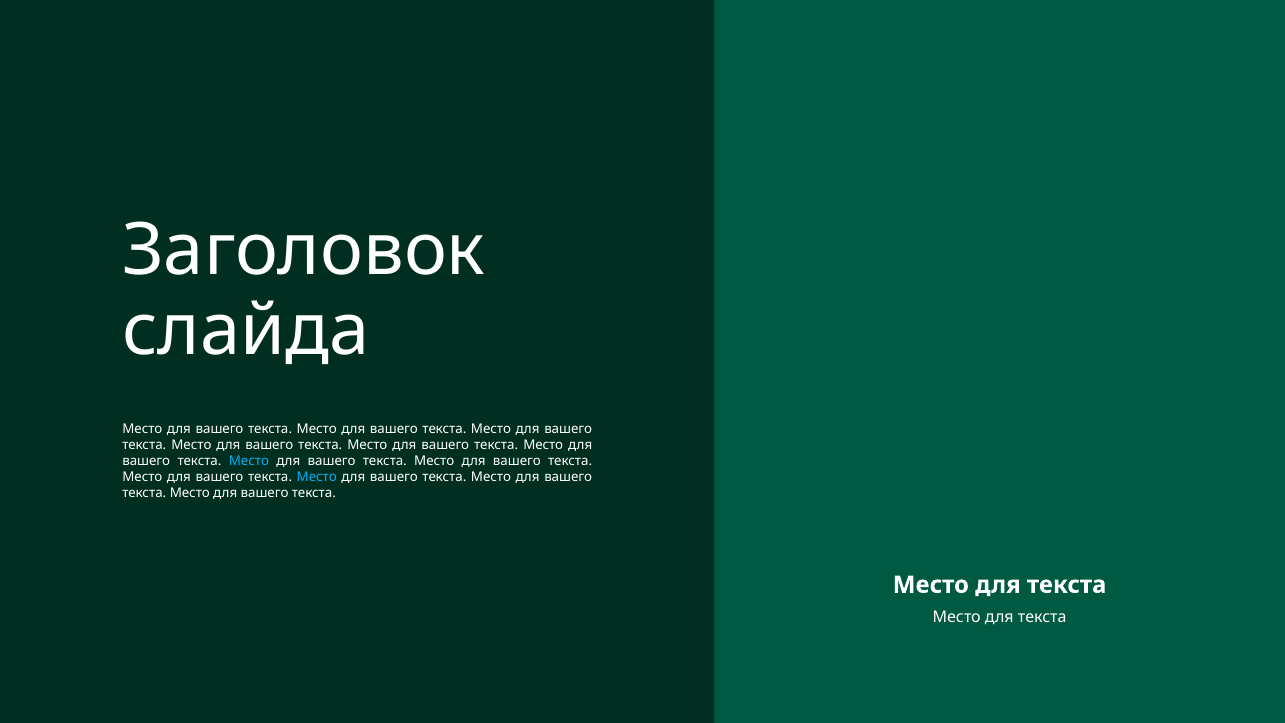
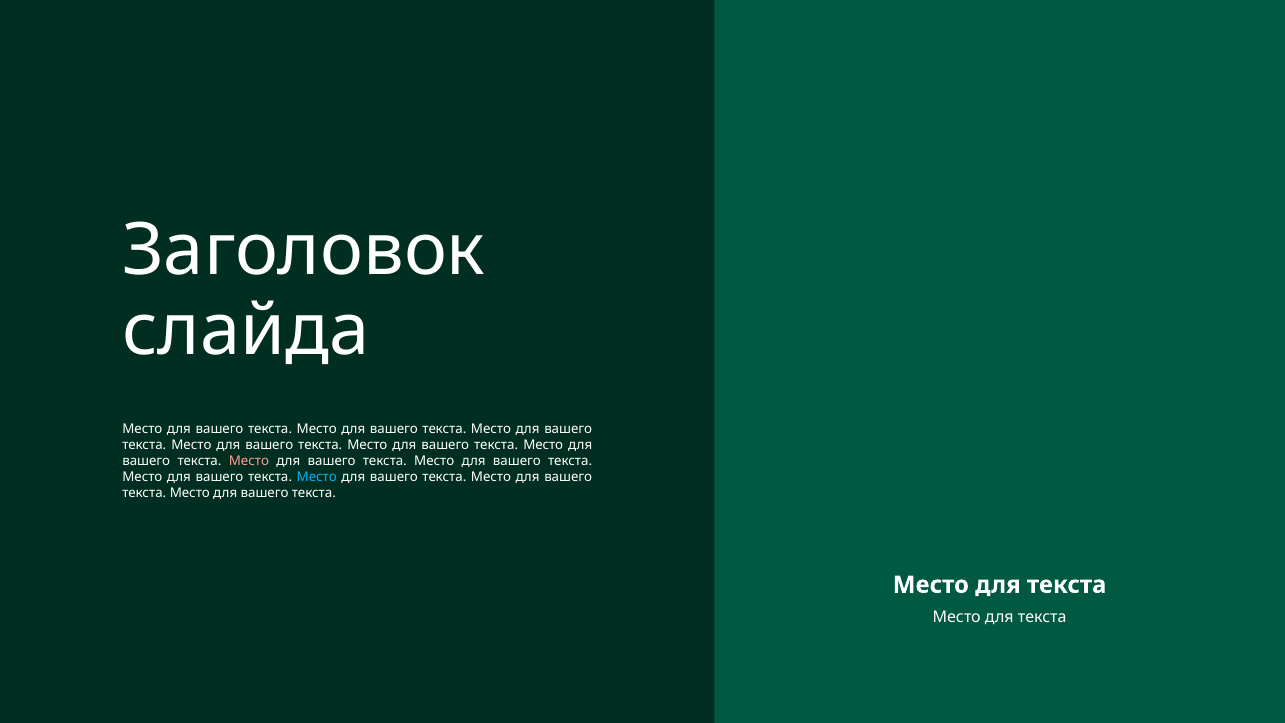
Место at (249, 461) colour: light blue -> pink
